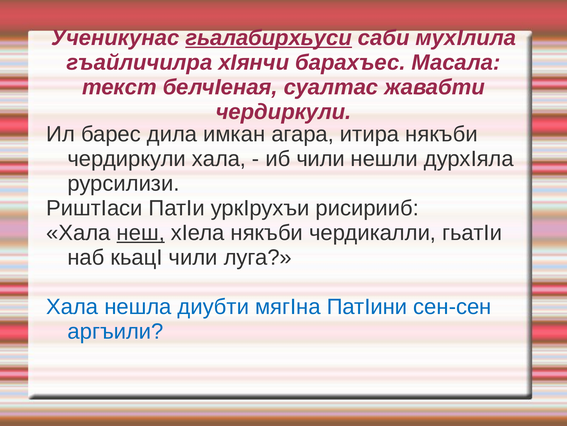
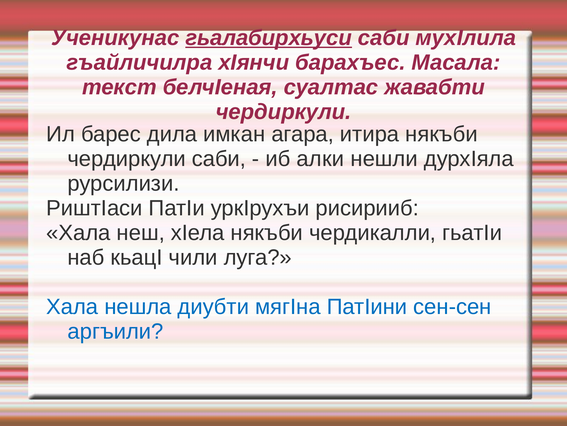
чердиркули хала: хала -> саби
иб чили: чили -> алки
неш underline: present -> none
